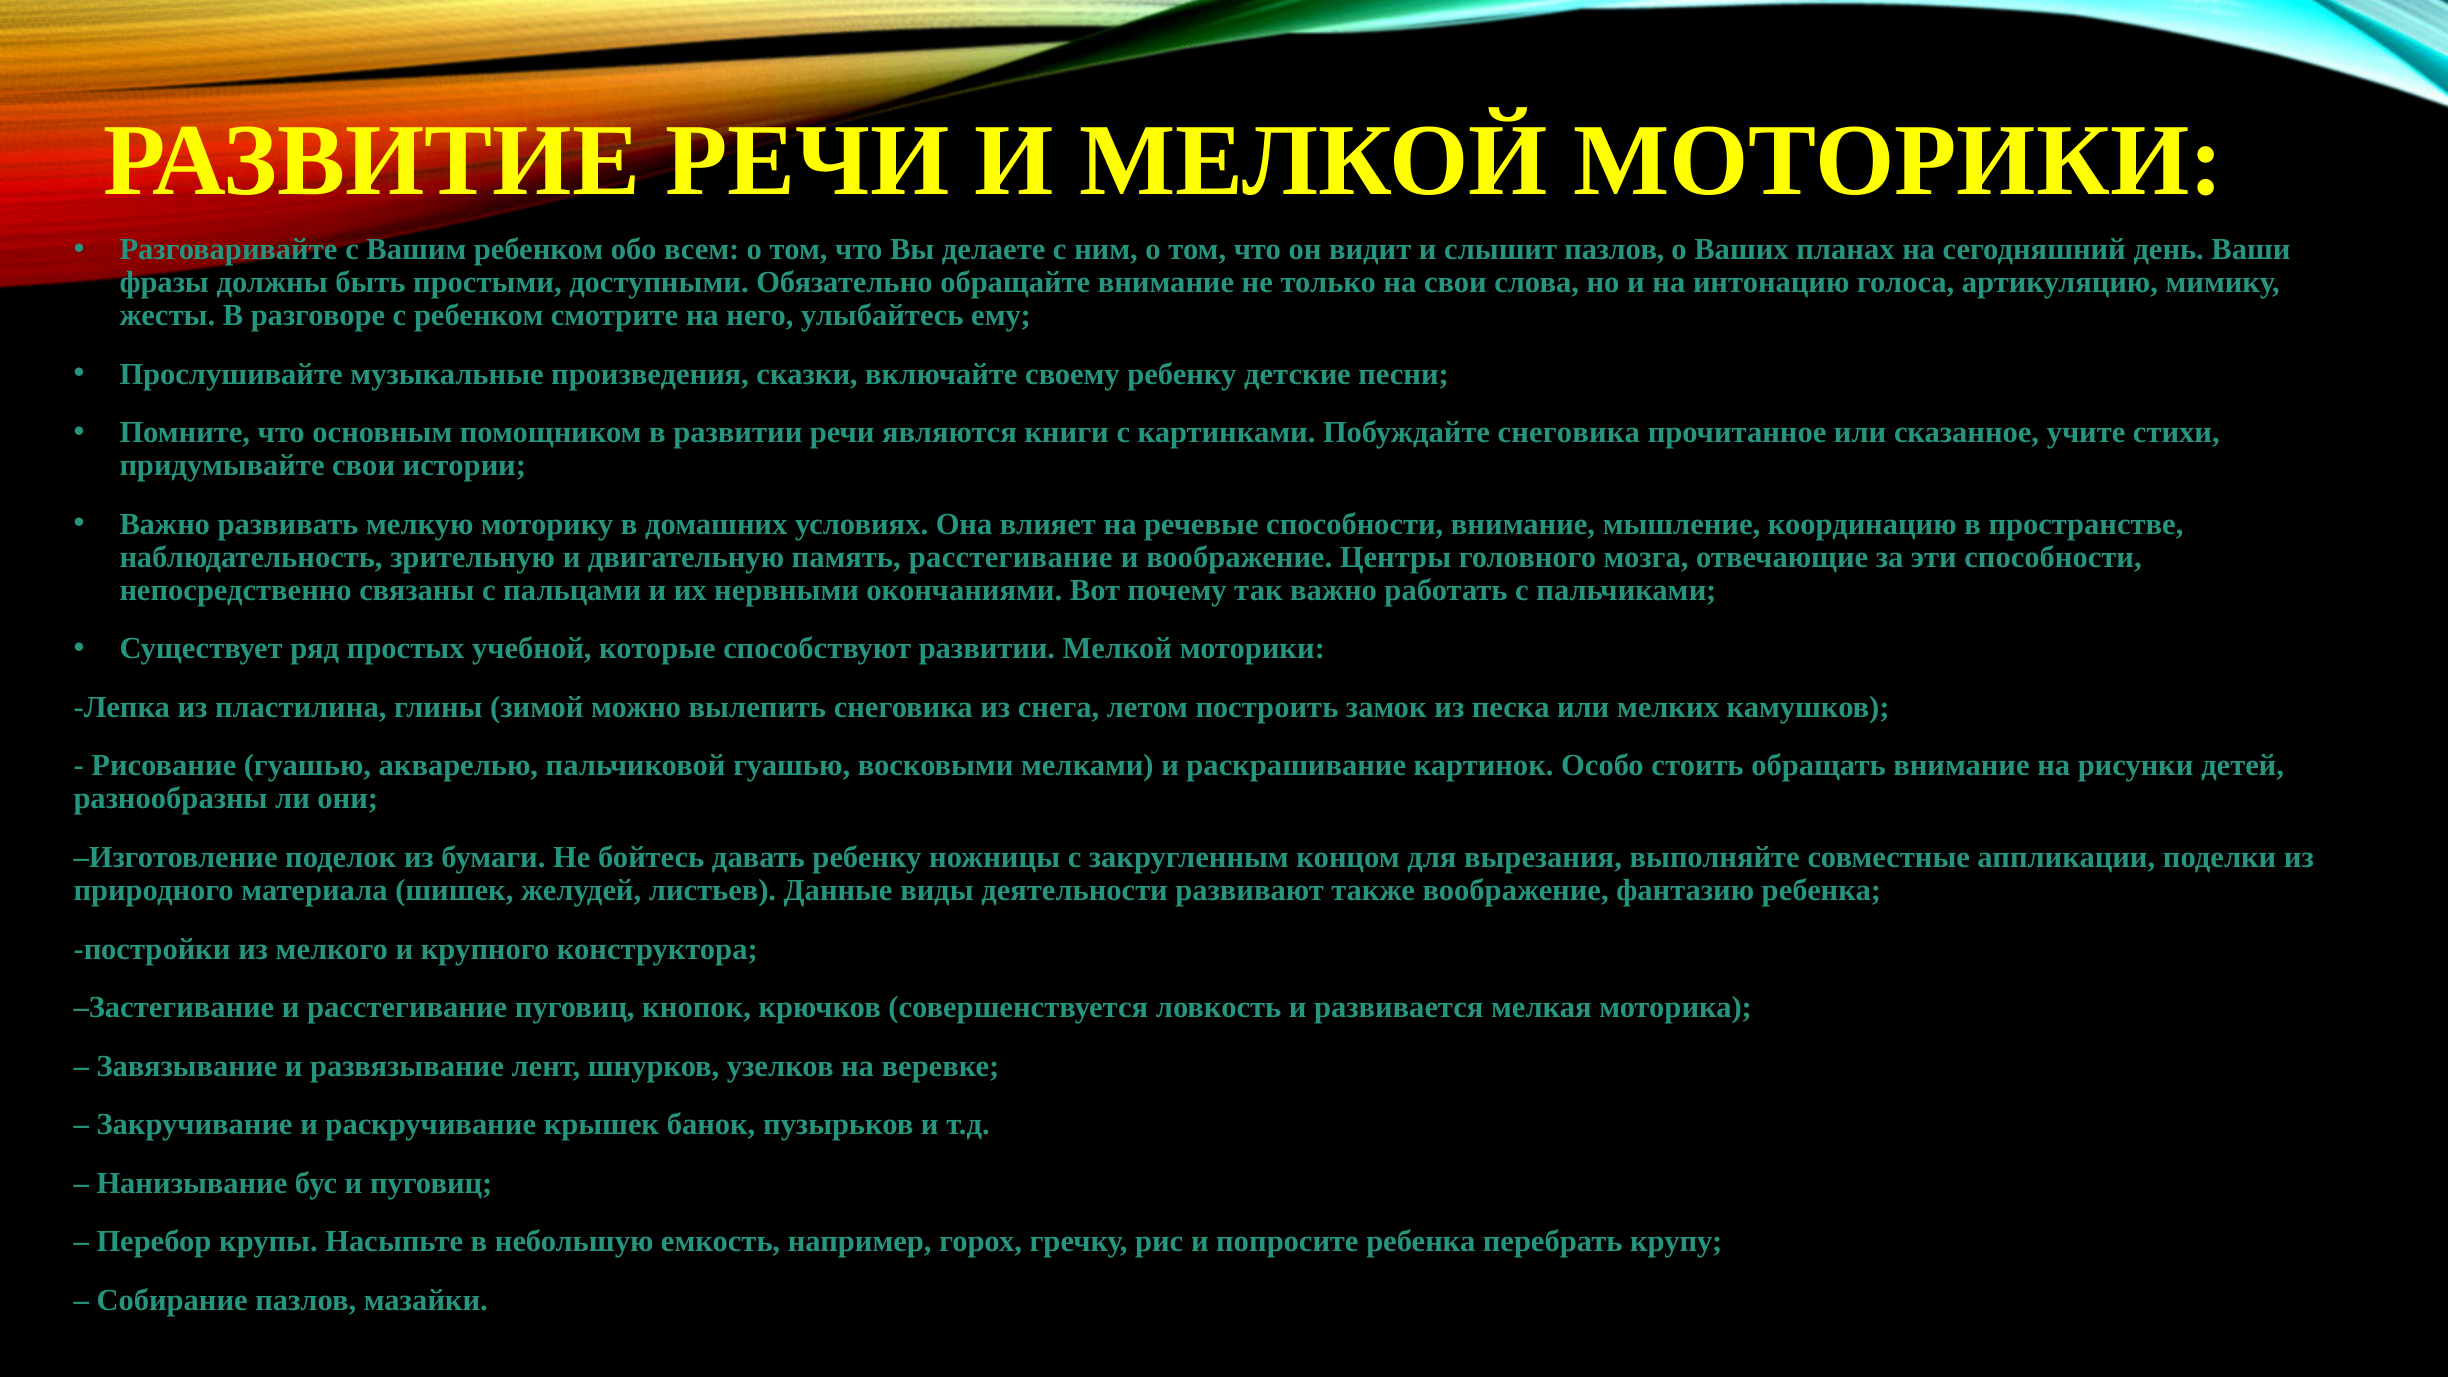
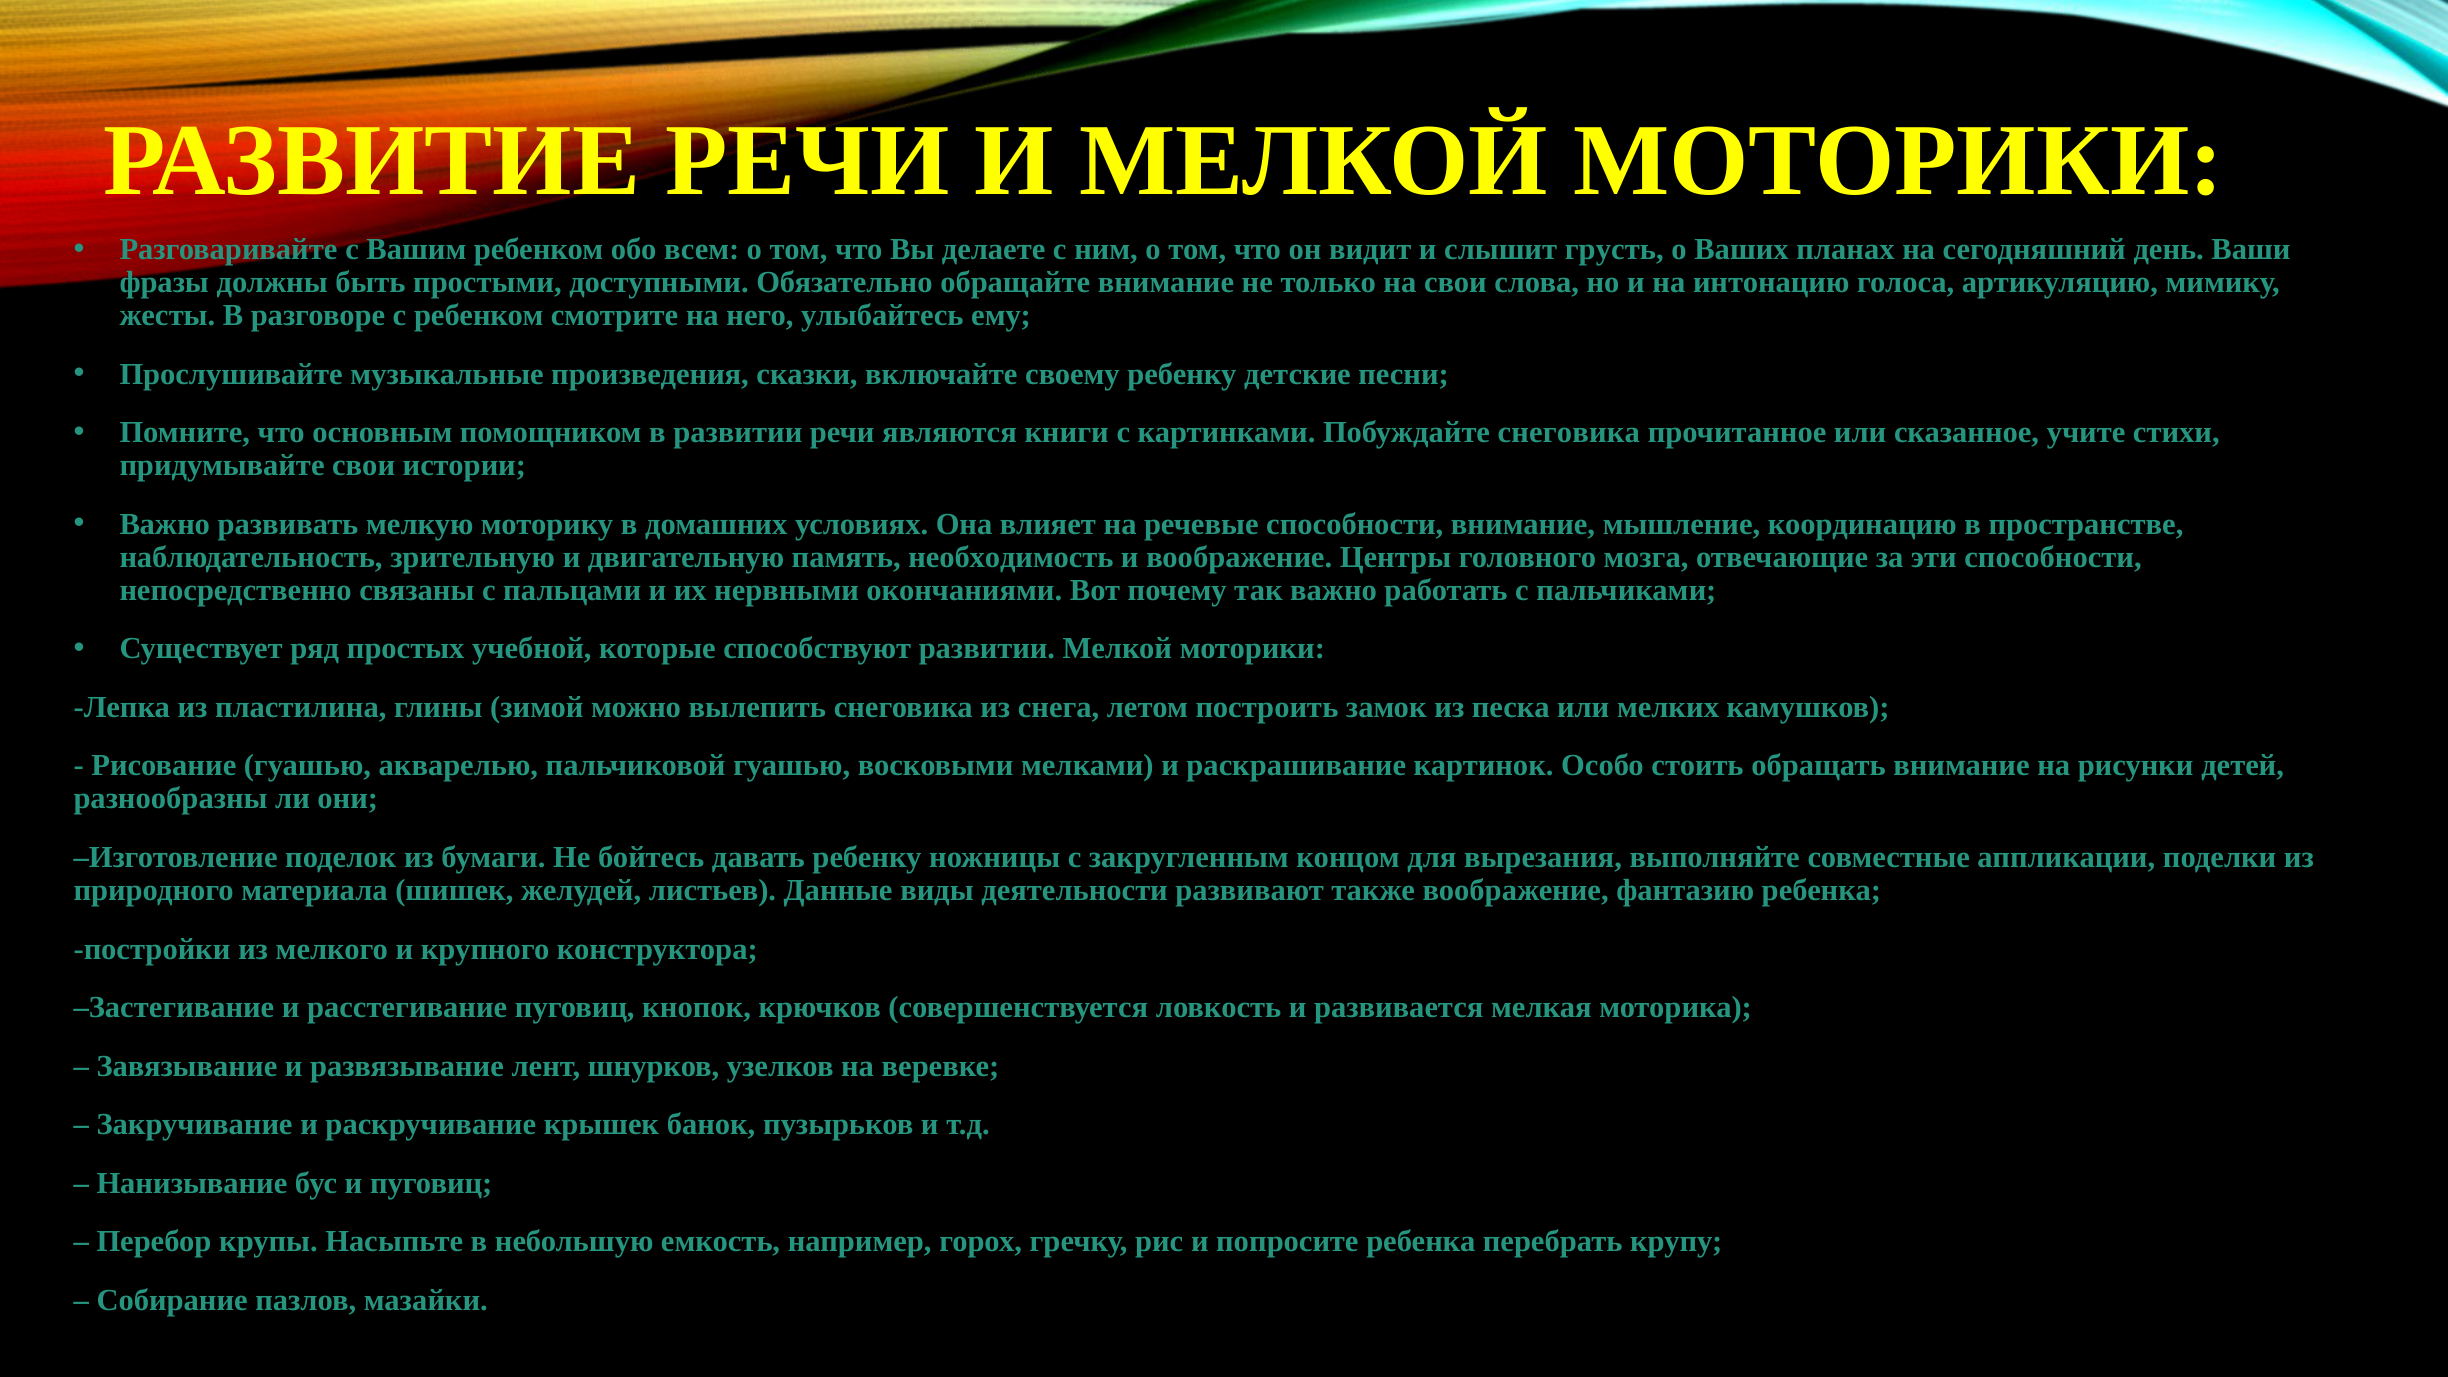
слышит пазлов: пазлов -> грусть
память расстегивание: расстегивание -> необходимость
